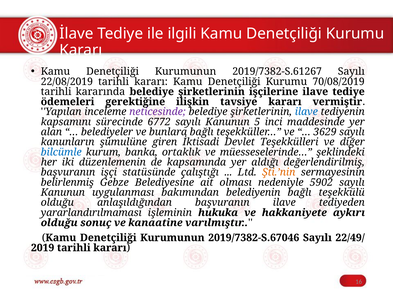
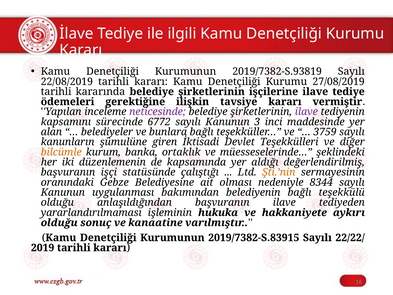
2019/7382-S.61267: 2019/7382-S.61267 -> 2019/7382-S.93819
70/08/2019: 70/08/2019 -> 27/08/2019
ilave at (306, 112) colour: blue -> purple
5: 5 -> 3
3629: 3629 -> 3759
bilcümle colour: blue -> orange
belirlenmiş: belirlenmiş -> oranındaki
5902: 5902 -> 8344
2019/7382-S.67046: 2019/7382-S.67046 -> 2019/7382-S.83915
22/49/: 22/49/ -> 22/22/
